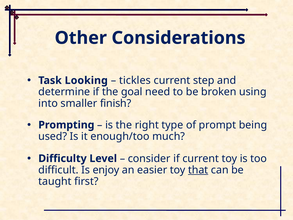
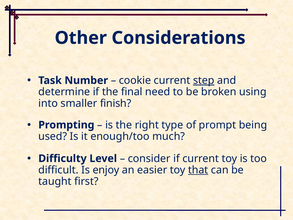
Looking: Looking -> Number
tickles: tickles -> cookie
step underline: none -> present
goal: goal -> final
